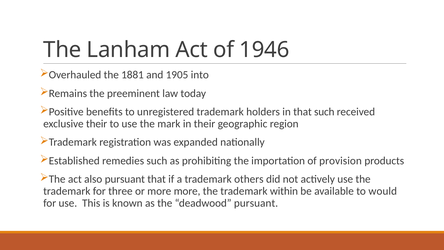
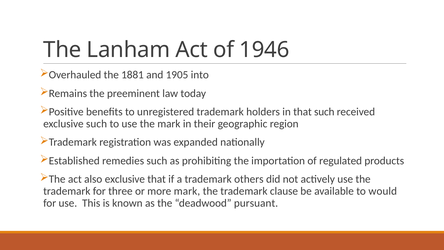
exclusive their: their -> such
provision: provision -> regulated
also pursuant: pursuant -> exclusive
more more: more -> mark
within: within -> clause
